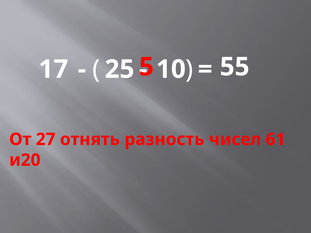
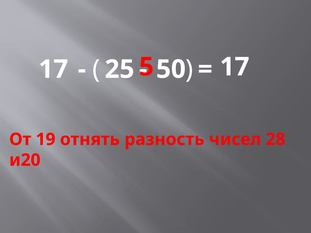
55 at (235, 67): 55 -> 17
10: 10 -> 50
27: 27 -> 19
61: 61 -> 28
